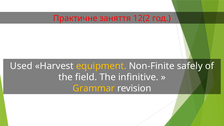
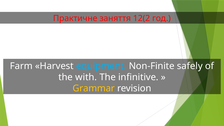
Used: Used -> Farm
equipment colour: yellow -> light blue
field: field -> with
